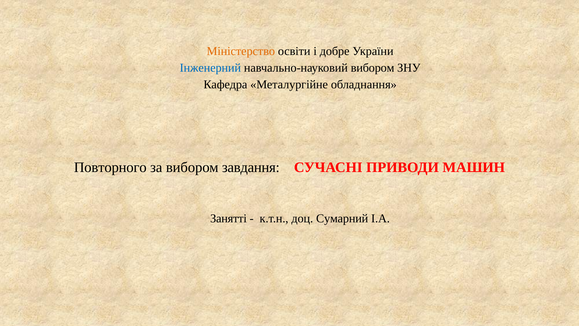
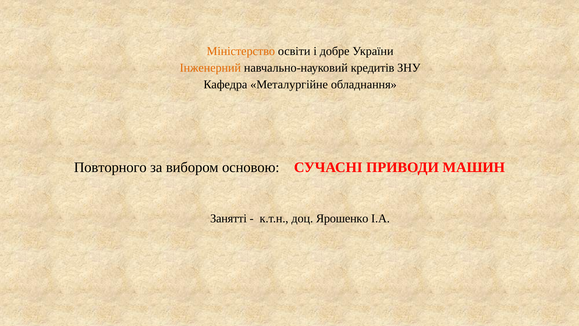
Інженерний colour: blue -> orange
навчально-науковий вибором: вибором -> кредитів
завдання: завдання -> основою
Сумарний: Сумарний -> Ярошенко
